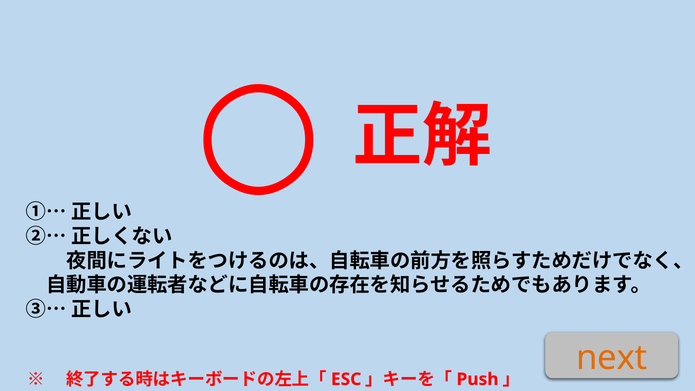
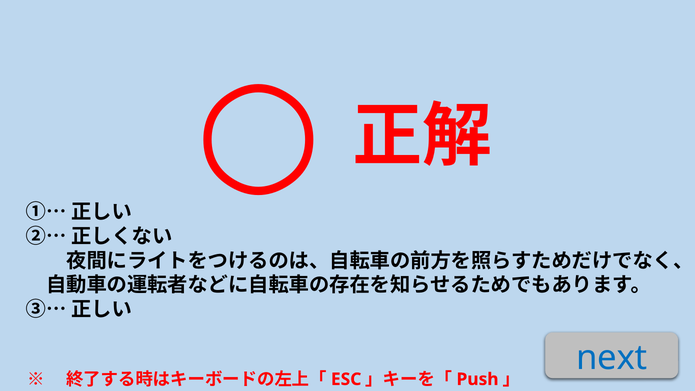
next colour: orange -> blue
